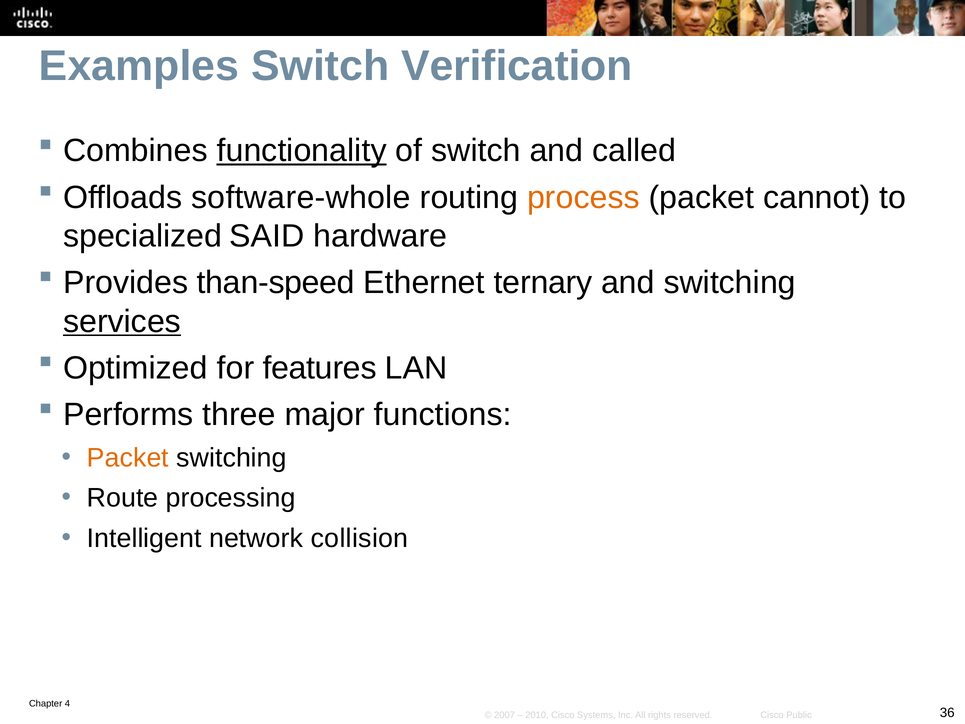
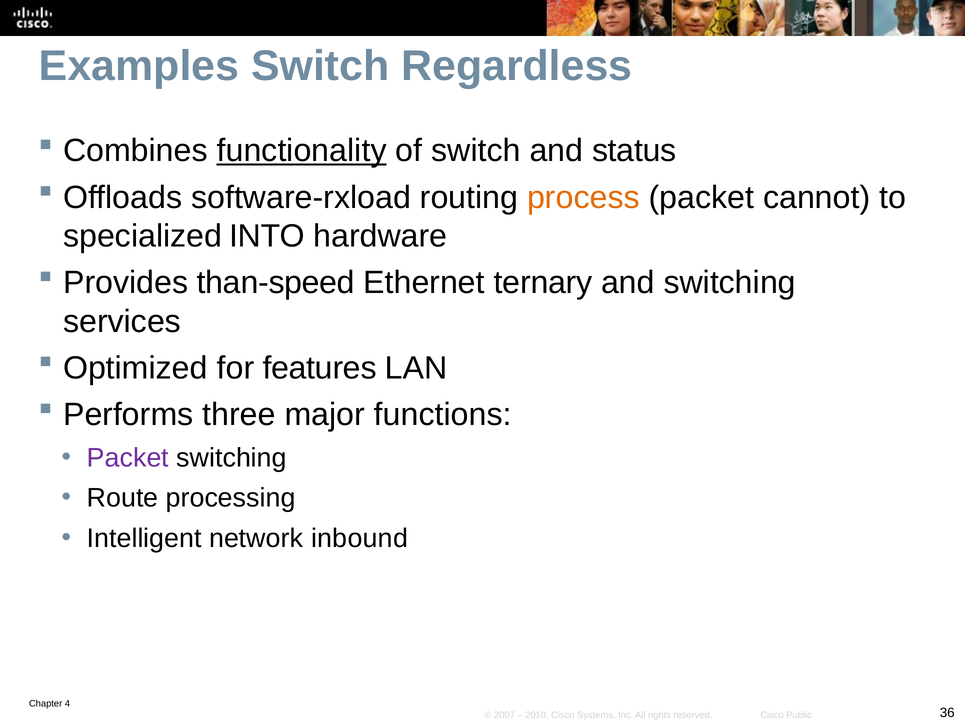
Verification: Verification -> Regardless
called: called -> status
software-whole: software-whole -> software-rxload
SAID: SAID -> INTO
services underline: present -> none
Packet at (128, 458) colour: orange -> purple
collision: collision -> inbound
